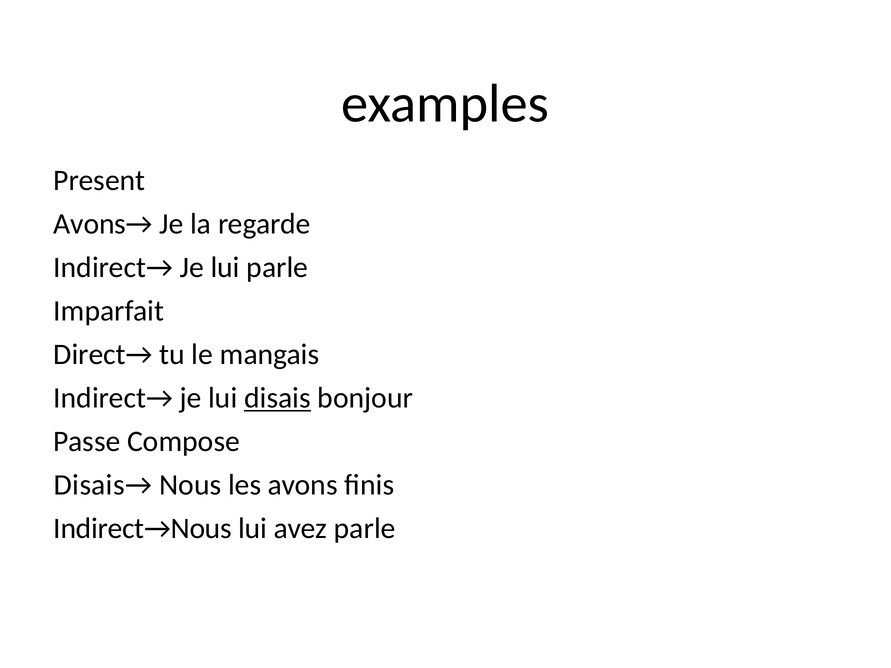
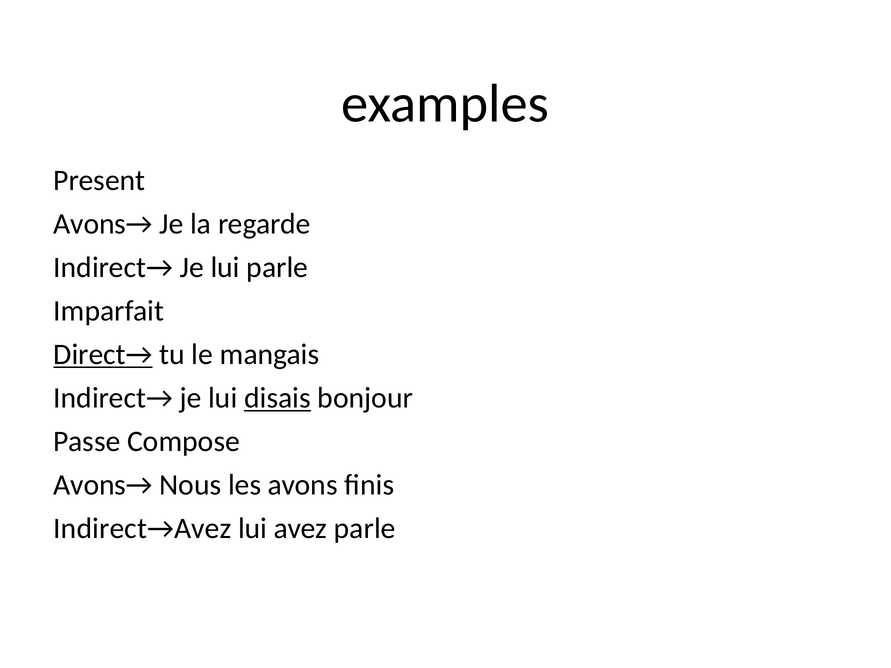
Direct→ underline: none -> present
Disais→ at (103, 485): Disais→ -> Avons→
Indirect→Nous: Indirect→Nous -> Indirect→Avez
